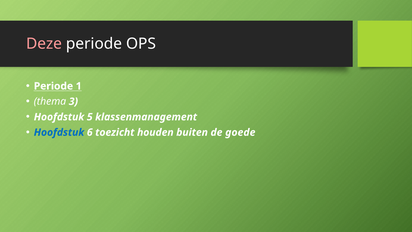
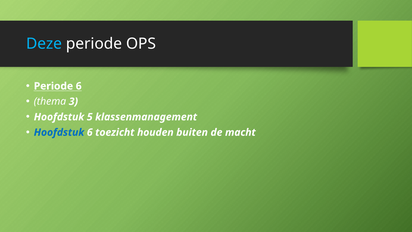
Deze colour: pink -> light blue
Periode 1: 1 -> 6
goede: goede -> macht
